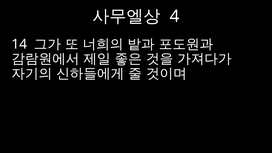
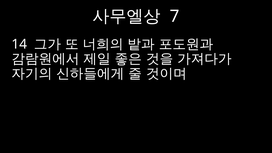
4: 4 -> 7
